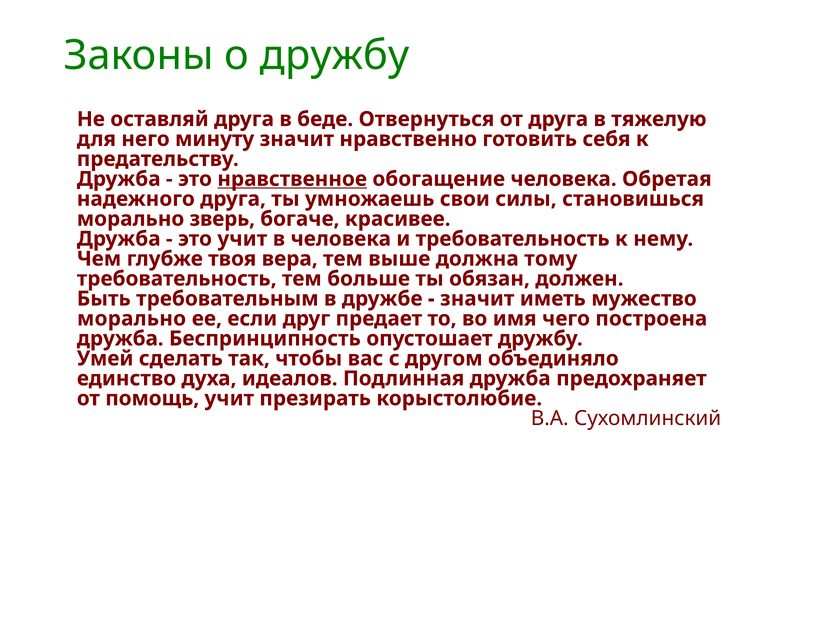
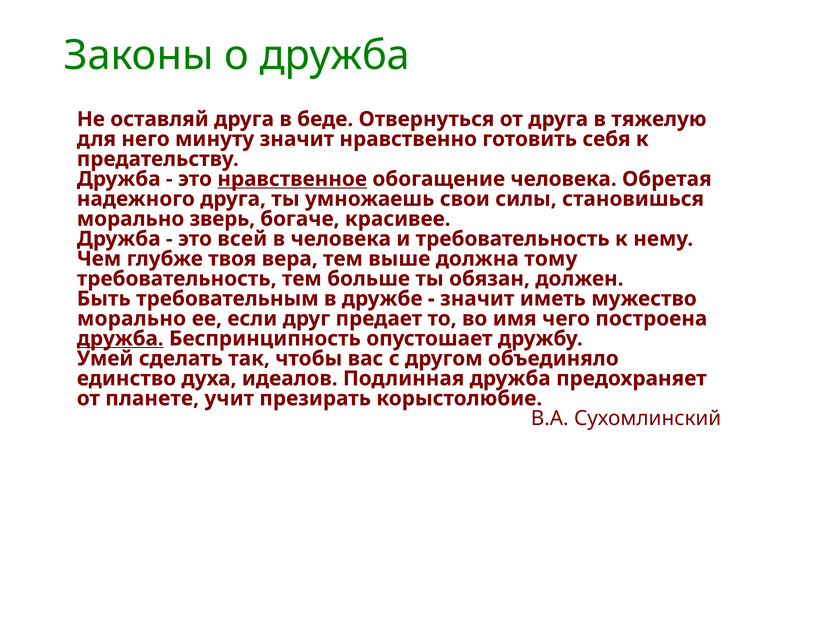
о дружбу: дружбу -> дружба
это учит: учит -> всей
дружба at (120, 339) underline: none -> present
помощь: помощь -> планете
